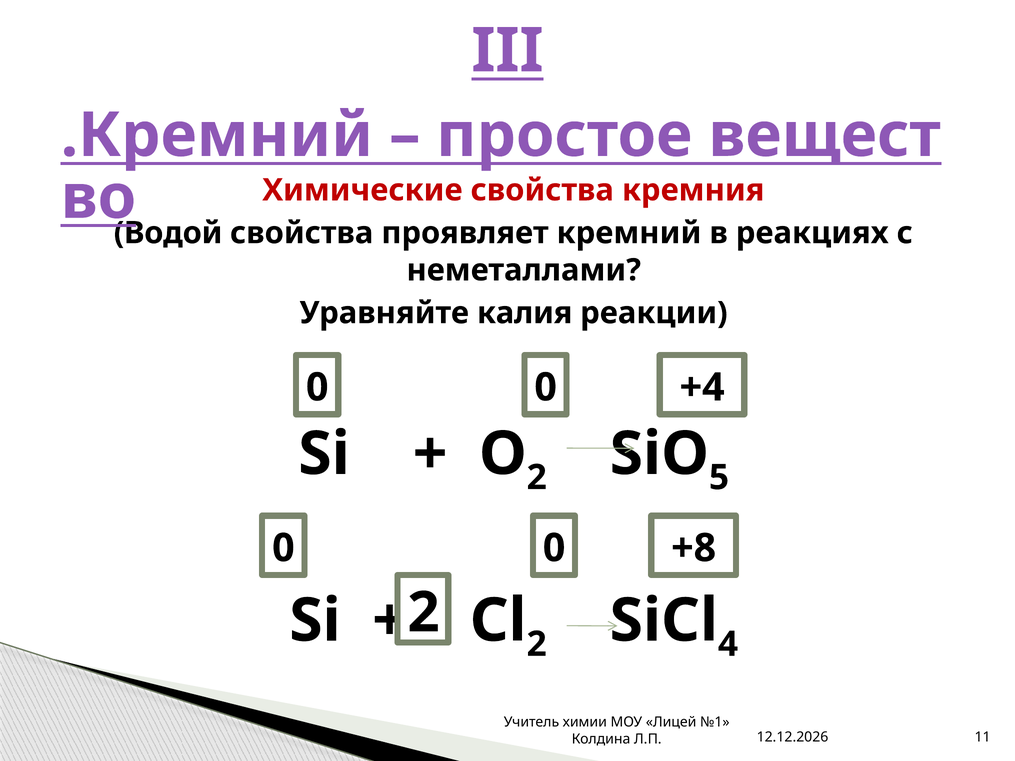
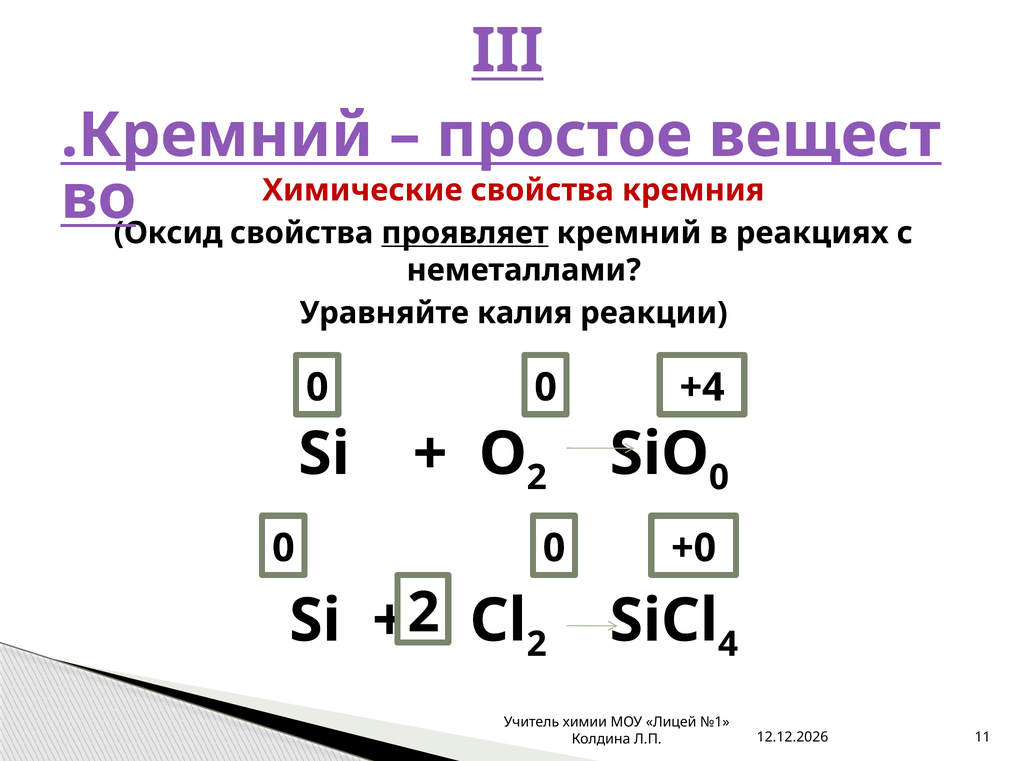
Водой: Водой -> Оксид
проявляет underline: none -> present
5 at (719, 478): 5 -> 0
+8: +8 -> +0
